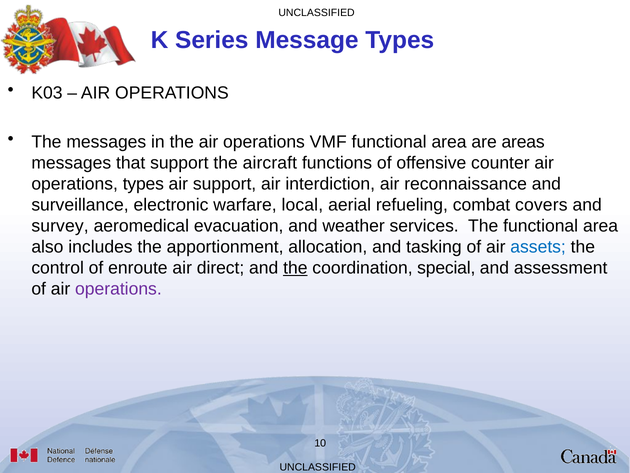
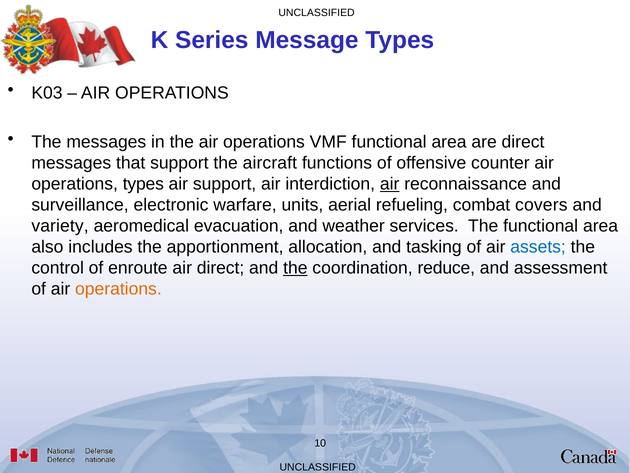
are areas: areas -> direct
air at (390, 184) underline: none -> present
local: local -> units
survey: survey -> variety
special: special -> reduce
operations at (118, 289) colour: purple -> orange
